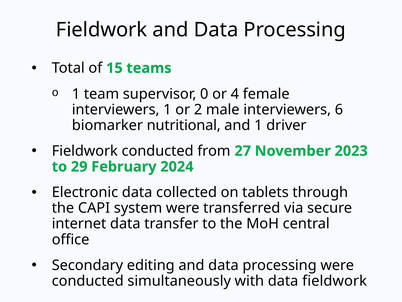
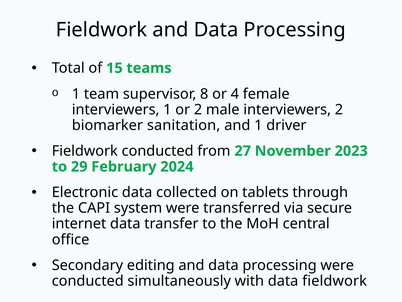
0: 0 -> 8
interviewers 6: 6 -> 2
nutritional: nutritional -> sanitation
